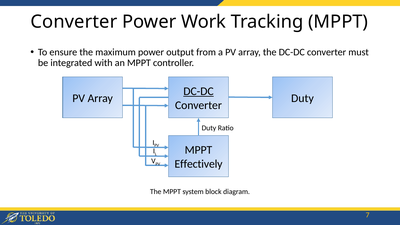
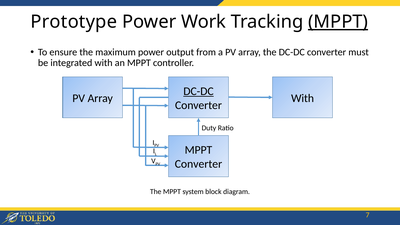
Converter at (74, 22): Converter -> Prototype
MPPT at (338, 22) underline: none -> present
Duty at (302, 98): Duty -> With
Effectively at (199, 164): Effectively -> Converter
